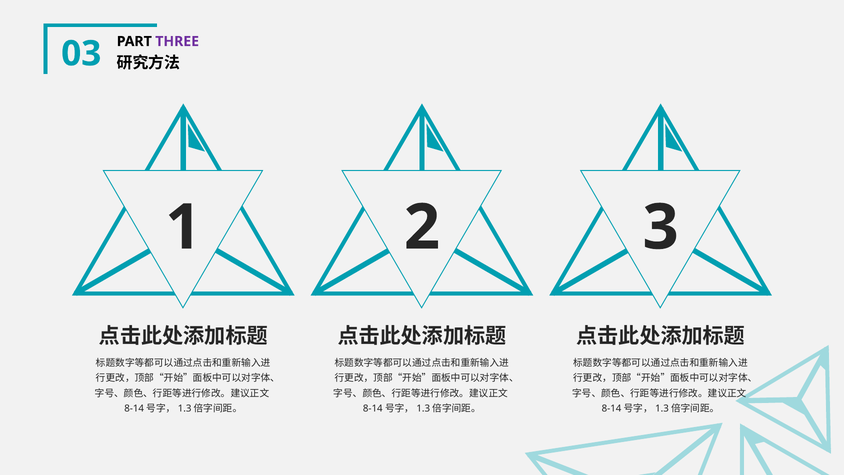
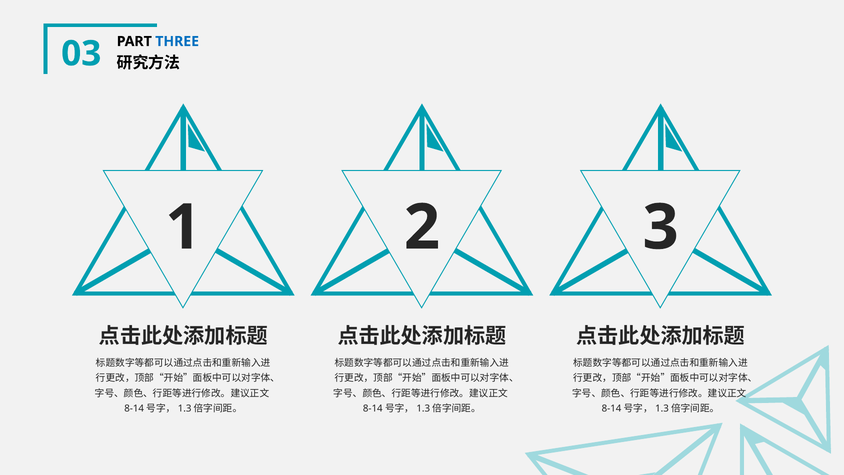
THREE colour: purple -> blue
